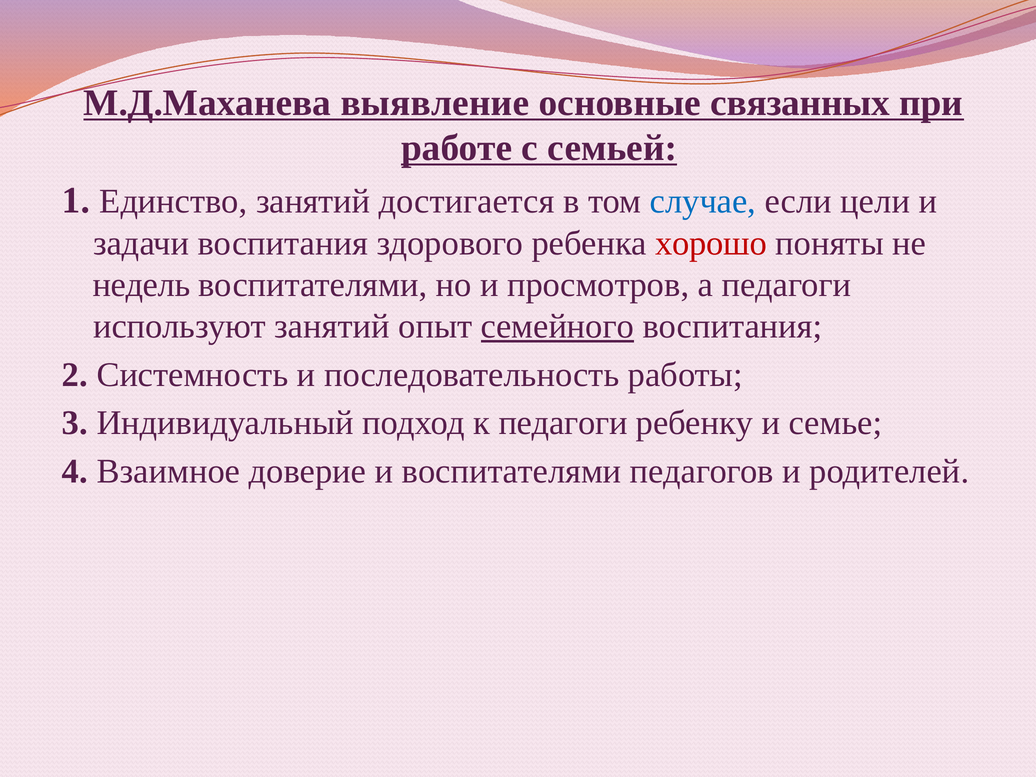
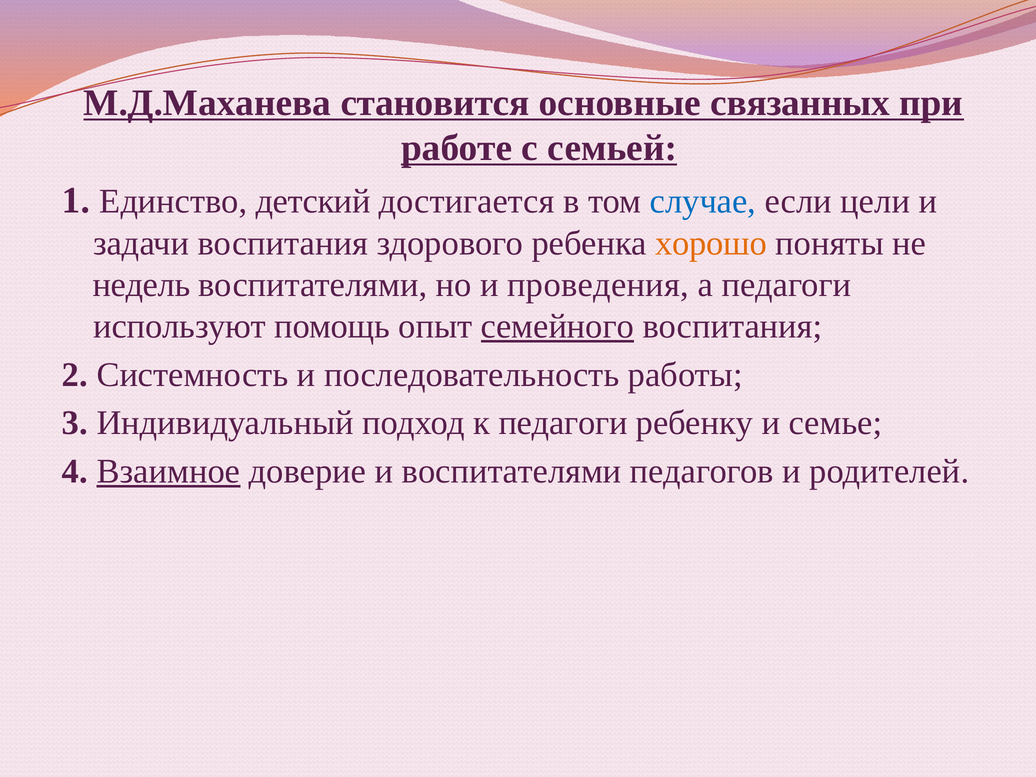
выявление: выявление -> становится
Единство занятий: занятий -> детский
хорошо colour: red -> orange
просмотров: просмотров -> проведения
используют занятий: занятий -> помощь
Взаимное underline: none -> present
